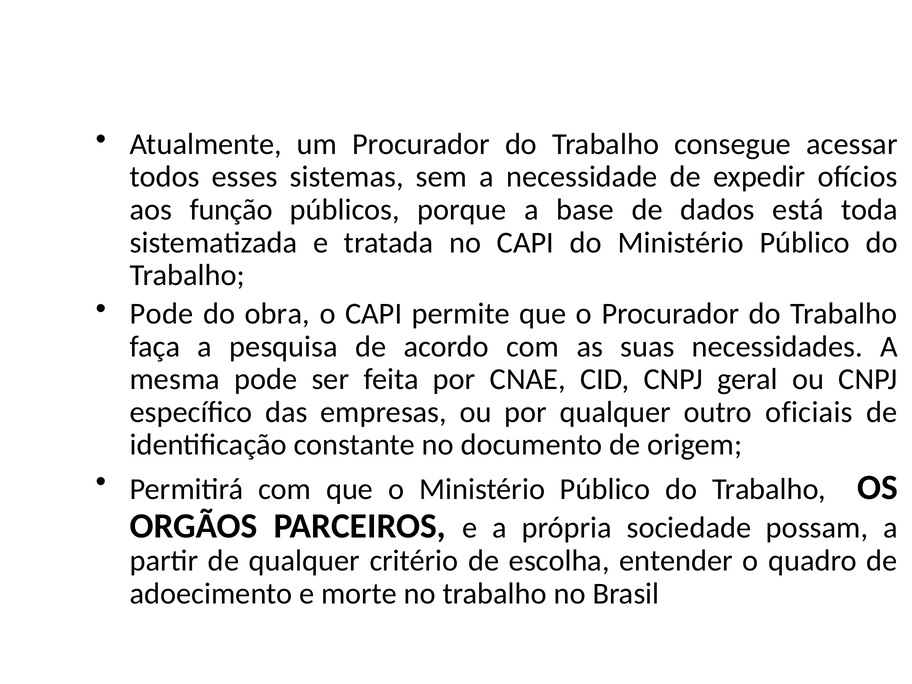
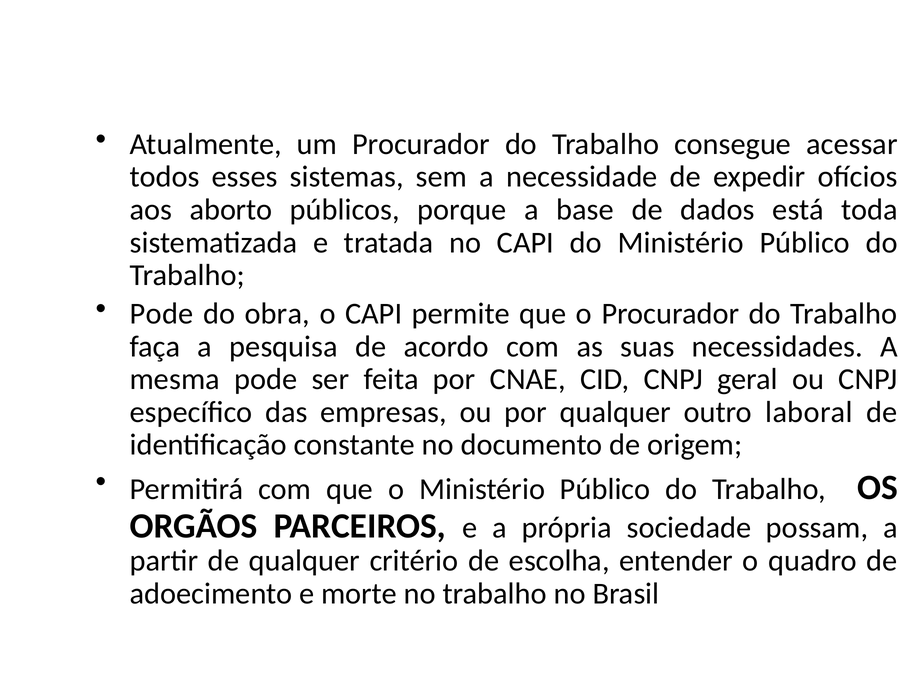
função: função -> aborto
oficiais: oficiais -> laboral
